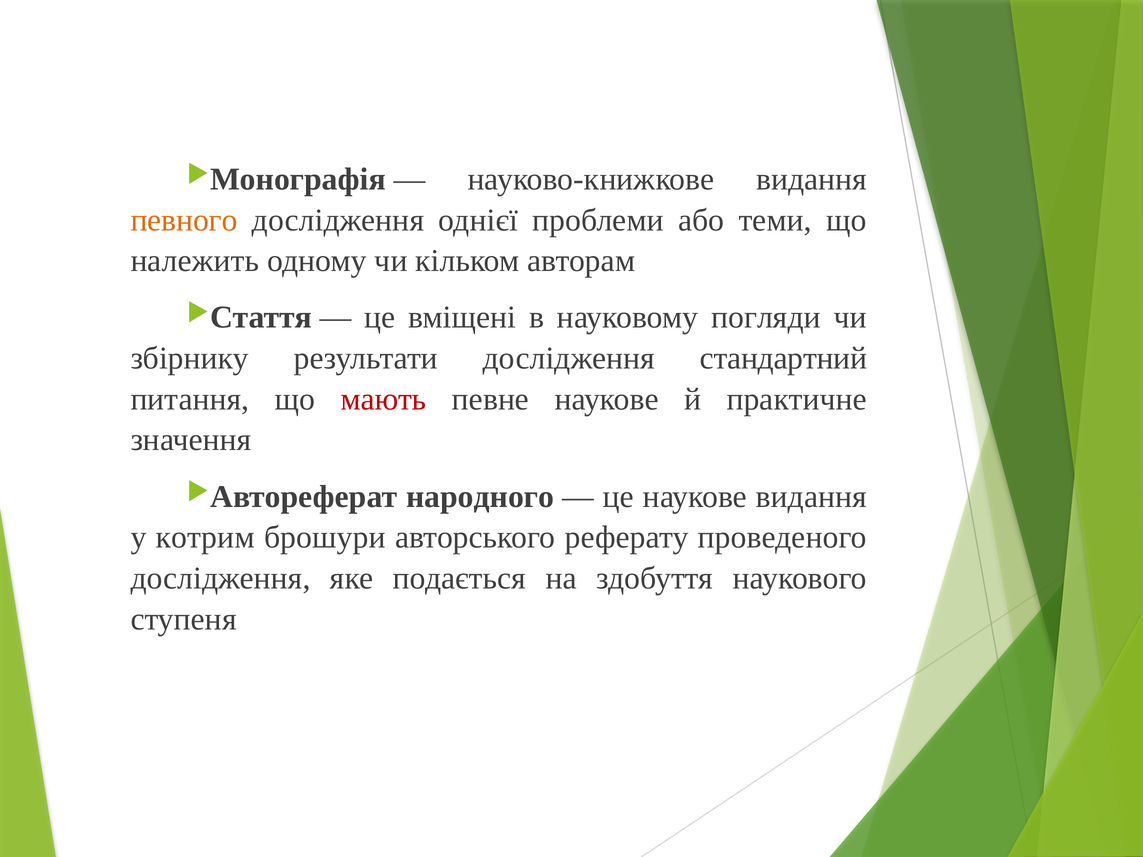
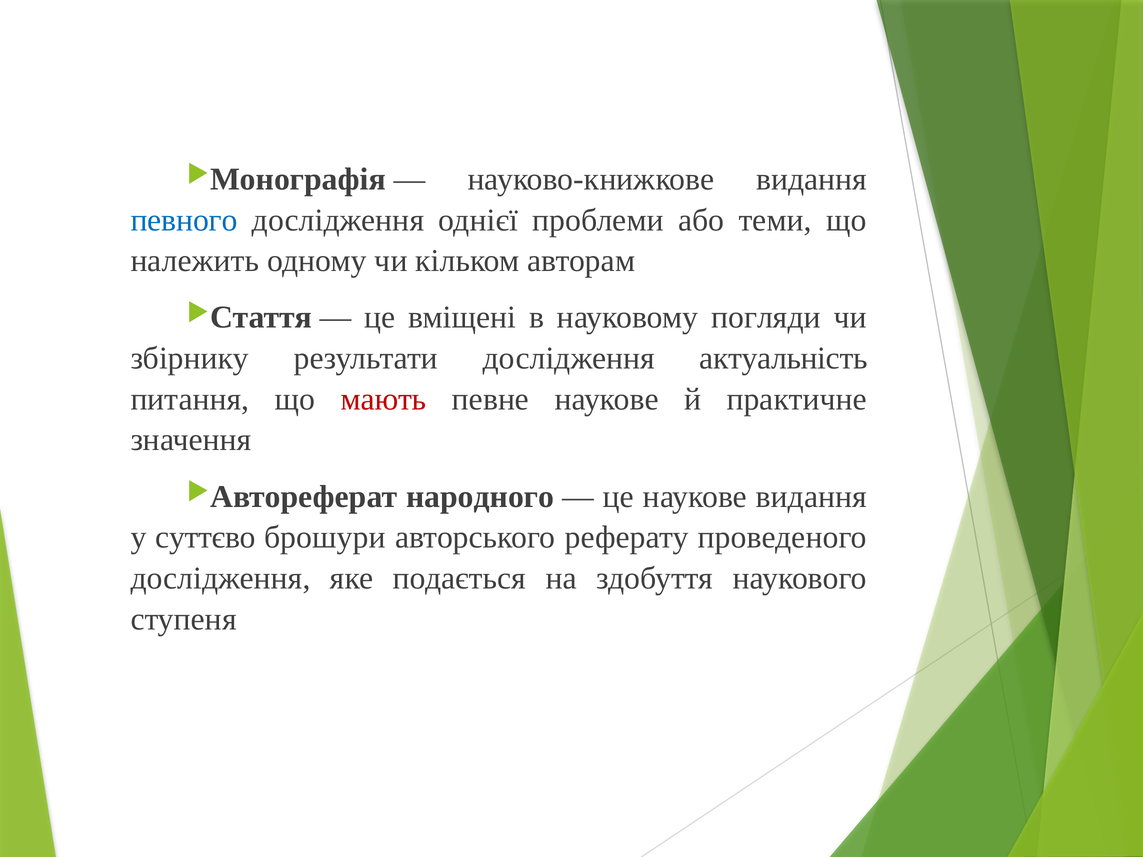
певного colour: orange -> blue
стандартний: стандартний -> актуальність
котрим: котрим -> суттєво
